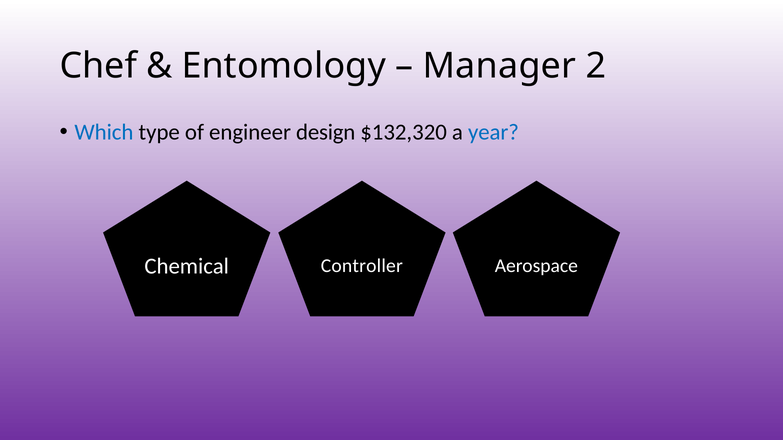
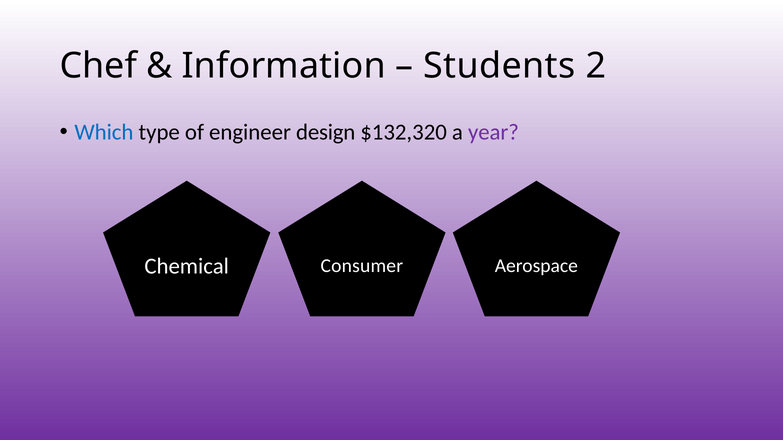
Entomology: Entomology -> Information
Manager: Manager -> Students
year colour: blue -> purple
Controller: Controller -> Consumer
